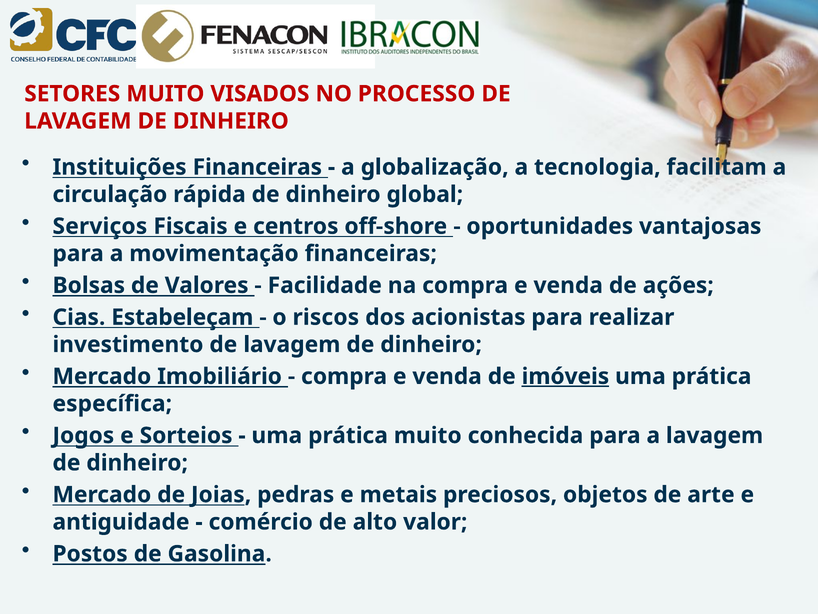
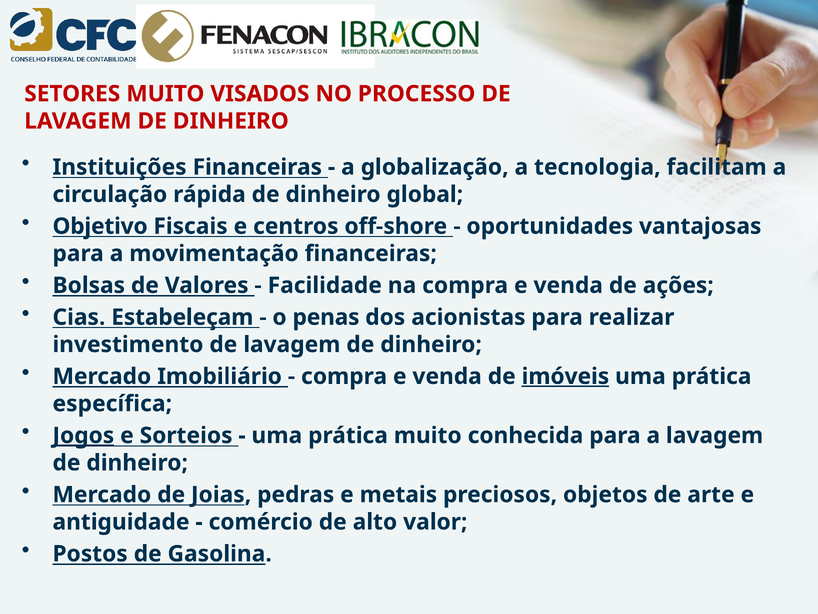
Serviços: Serviços -> Objetivo
riscos: riscos -> penas
Jogos underline: none -> present
